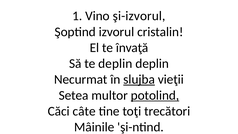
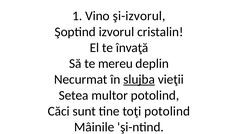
te deplin: deplin -> mereu
potolind at (155, 95) underline: present -> none
câte: câte -> sunt
toţi trecători: trecători -> potolind
